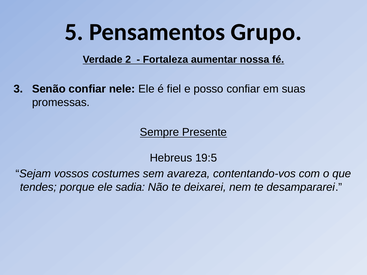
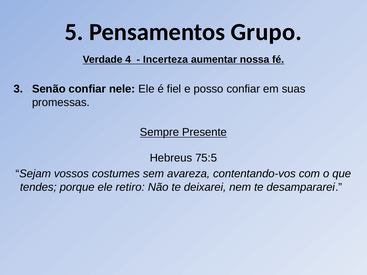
2: 2 -> 4
Fortaleza: Fortaleza -> Incerteza
19:5: 19:5 -> 75:5
sadia: sadia -> retiro
